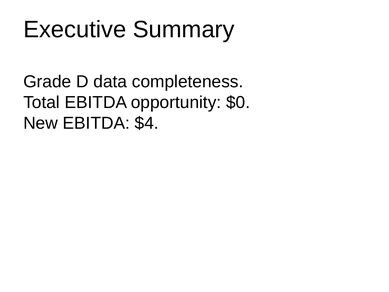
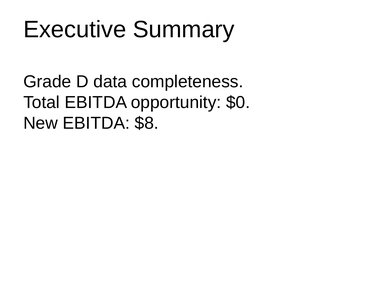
$4: $4 -> $8
